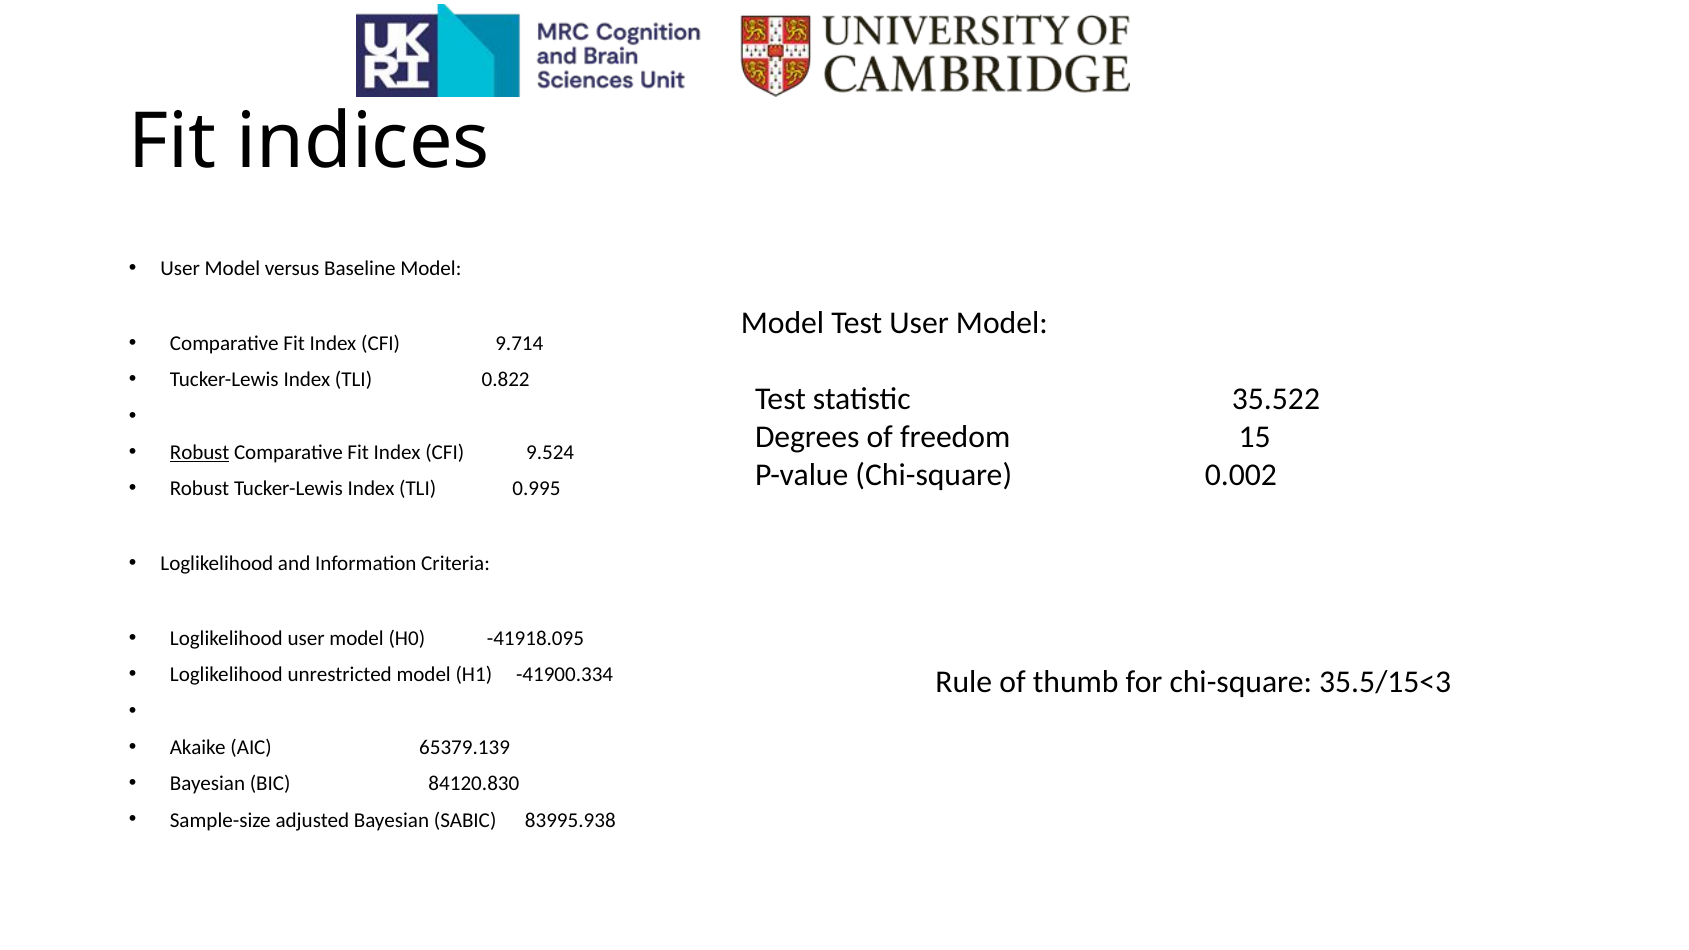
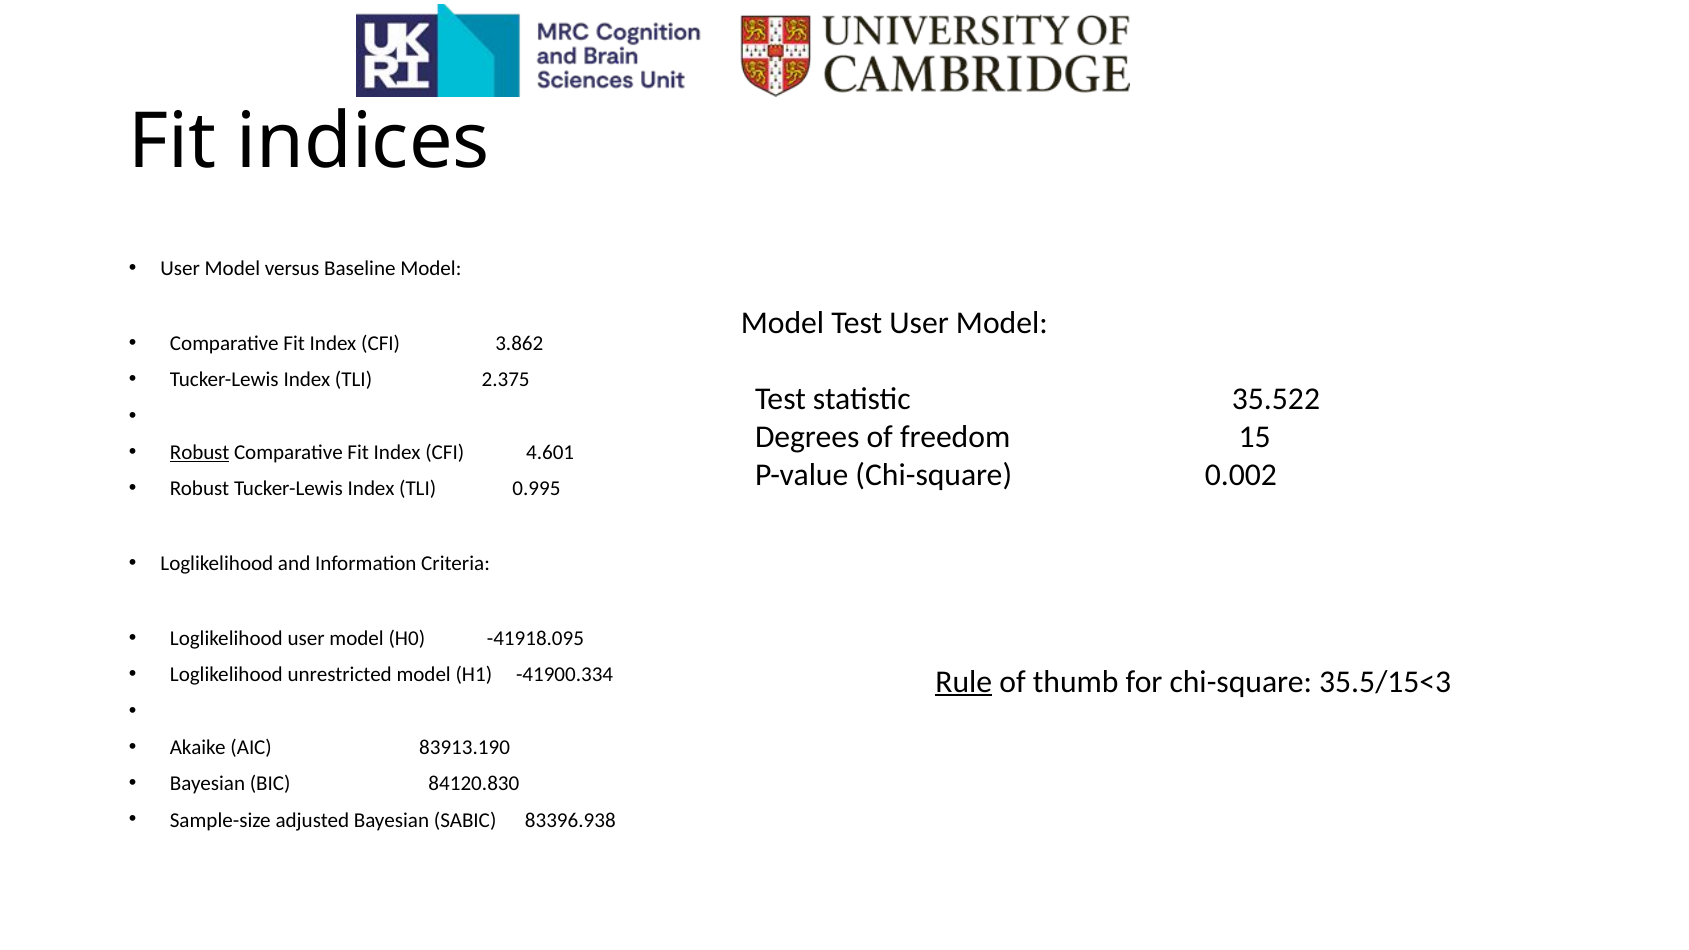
9.714: 9.714 -> 3.862
0.822: 0.822 -> 2.375
9.524: 9.524 -> 4.601
Rule underline: none -> present
65379.139: 65379.139 -> 83913.190
83995.938: 83995.938 -> 83396.938
